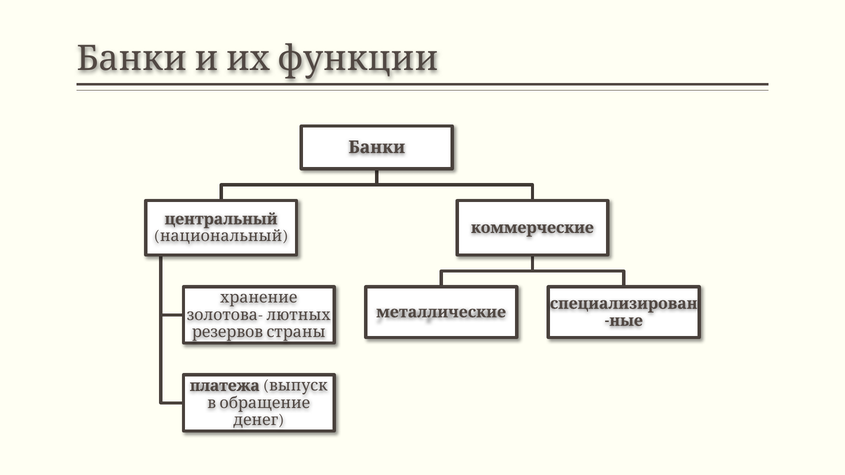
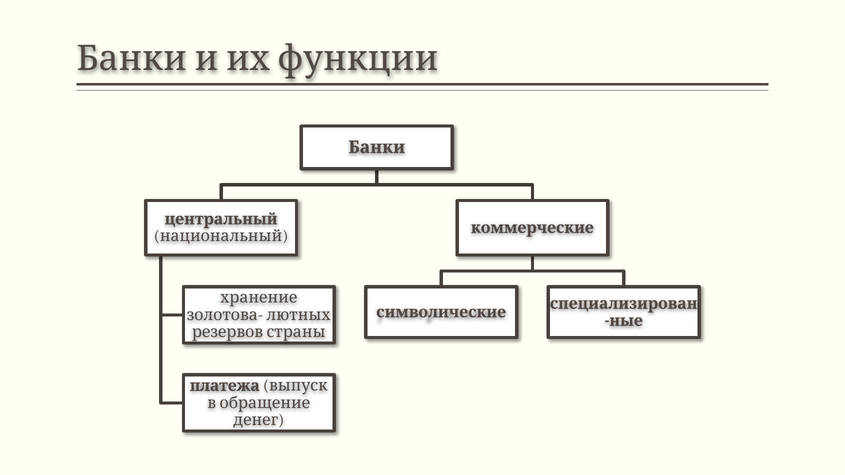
металлические: металлические -> символические
